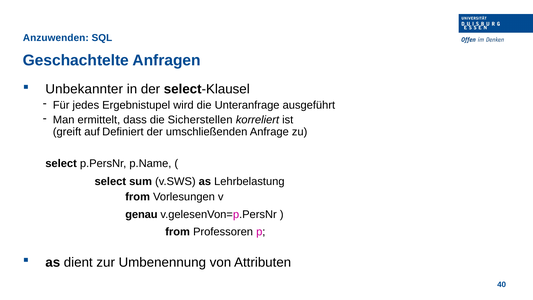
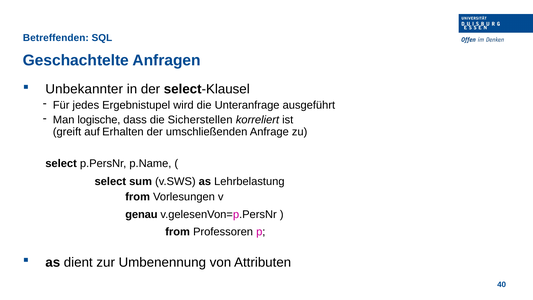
Anzuwenden: Anzuwenden -> Betreffenden
ermittelt: ermittelt -> logische
Definiert: Definiert -> Erhalten
